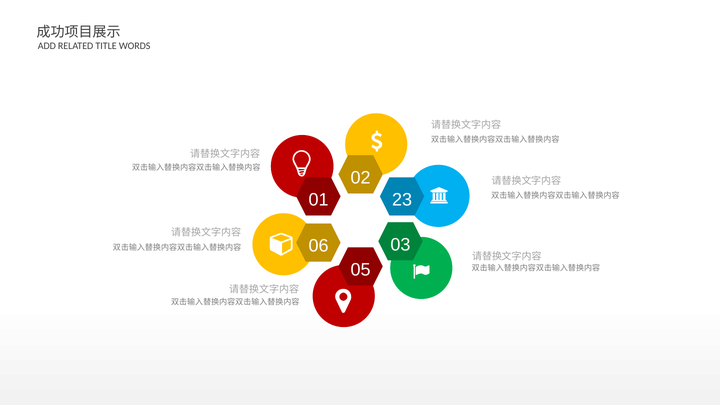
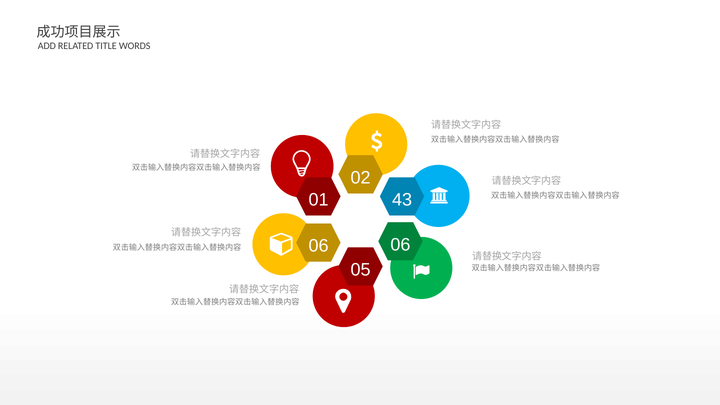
23: 23 -> 43
06 03: 03 -> 06
